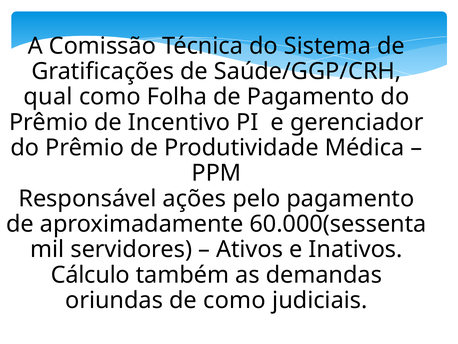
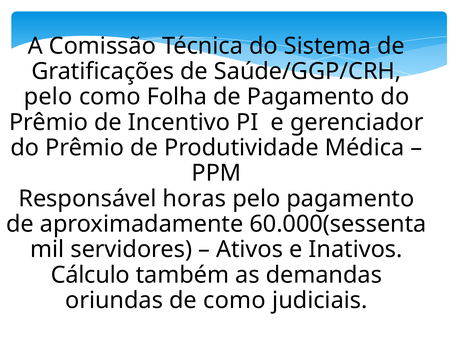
qual at (48, 97): qual -> pelo
ações: ações -> horas
